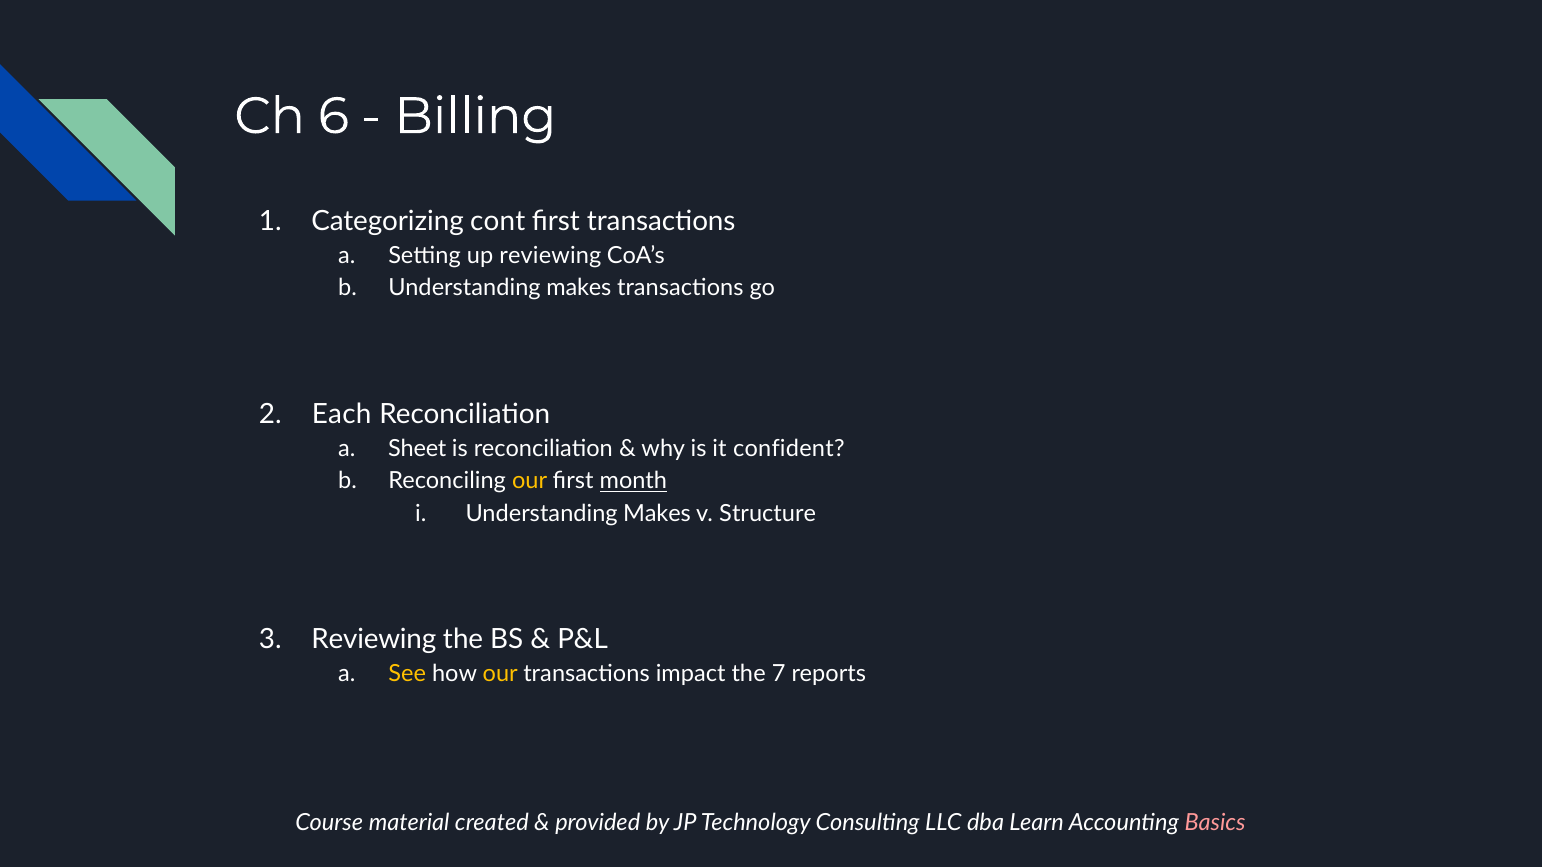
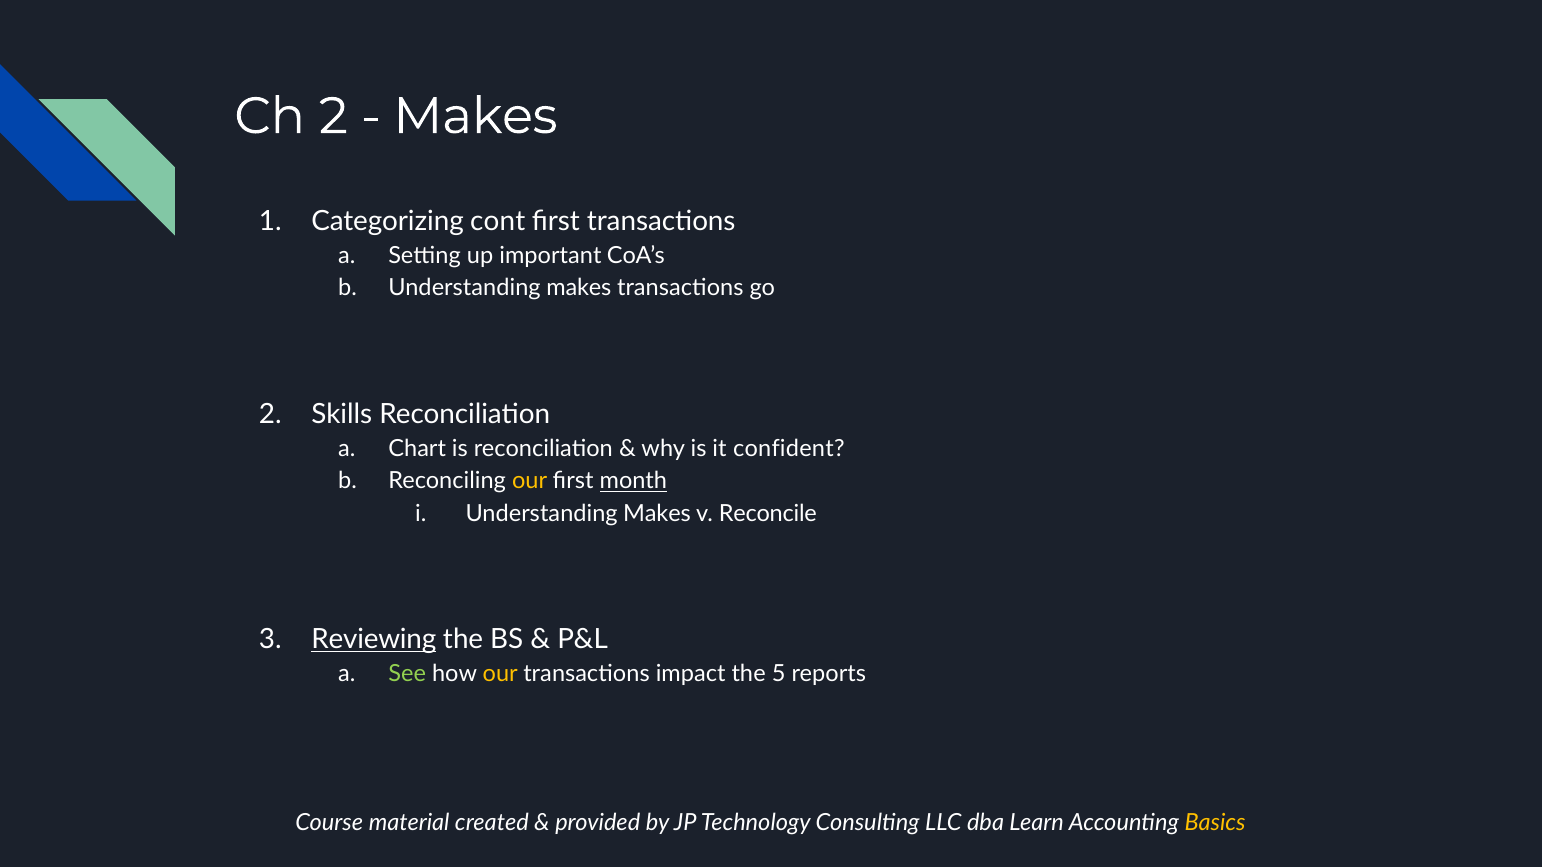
Ch 6: 6 -> 2
Billing at (475, 116): Billing -> Makes
up reviewing: reviewing -> important
Each: Each -> Skills
Sheet: Sheet -> Chart
Structure: Structure -> Reconcile
Reviewing at (374, 640) underline: none -> present
See colour: yellow -> light green
7: 7 -> 5
Basics colour: pink -> yellow
